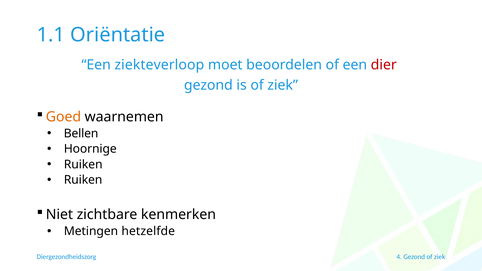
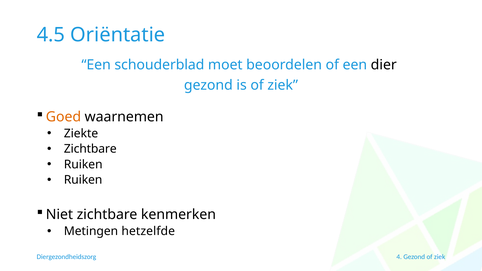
1.1: 1.1 -> 4.5
ziekteverloop: ziekteverloop -> schouderblad
dier colour: red -> black
Bellen: Bellen -> Ziekte
Hoornige at (90, 149): Hoornige -> Zichtbare
